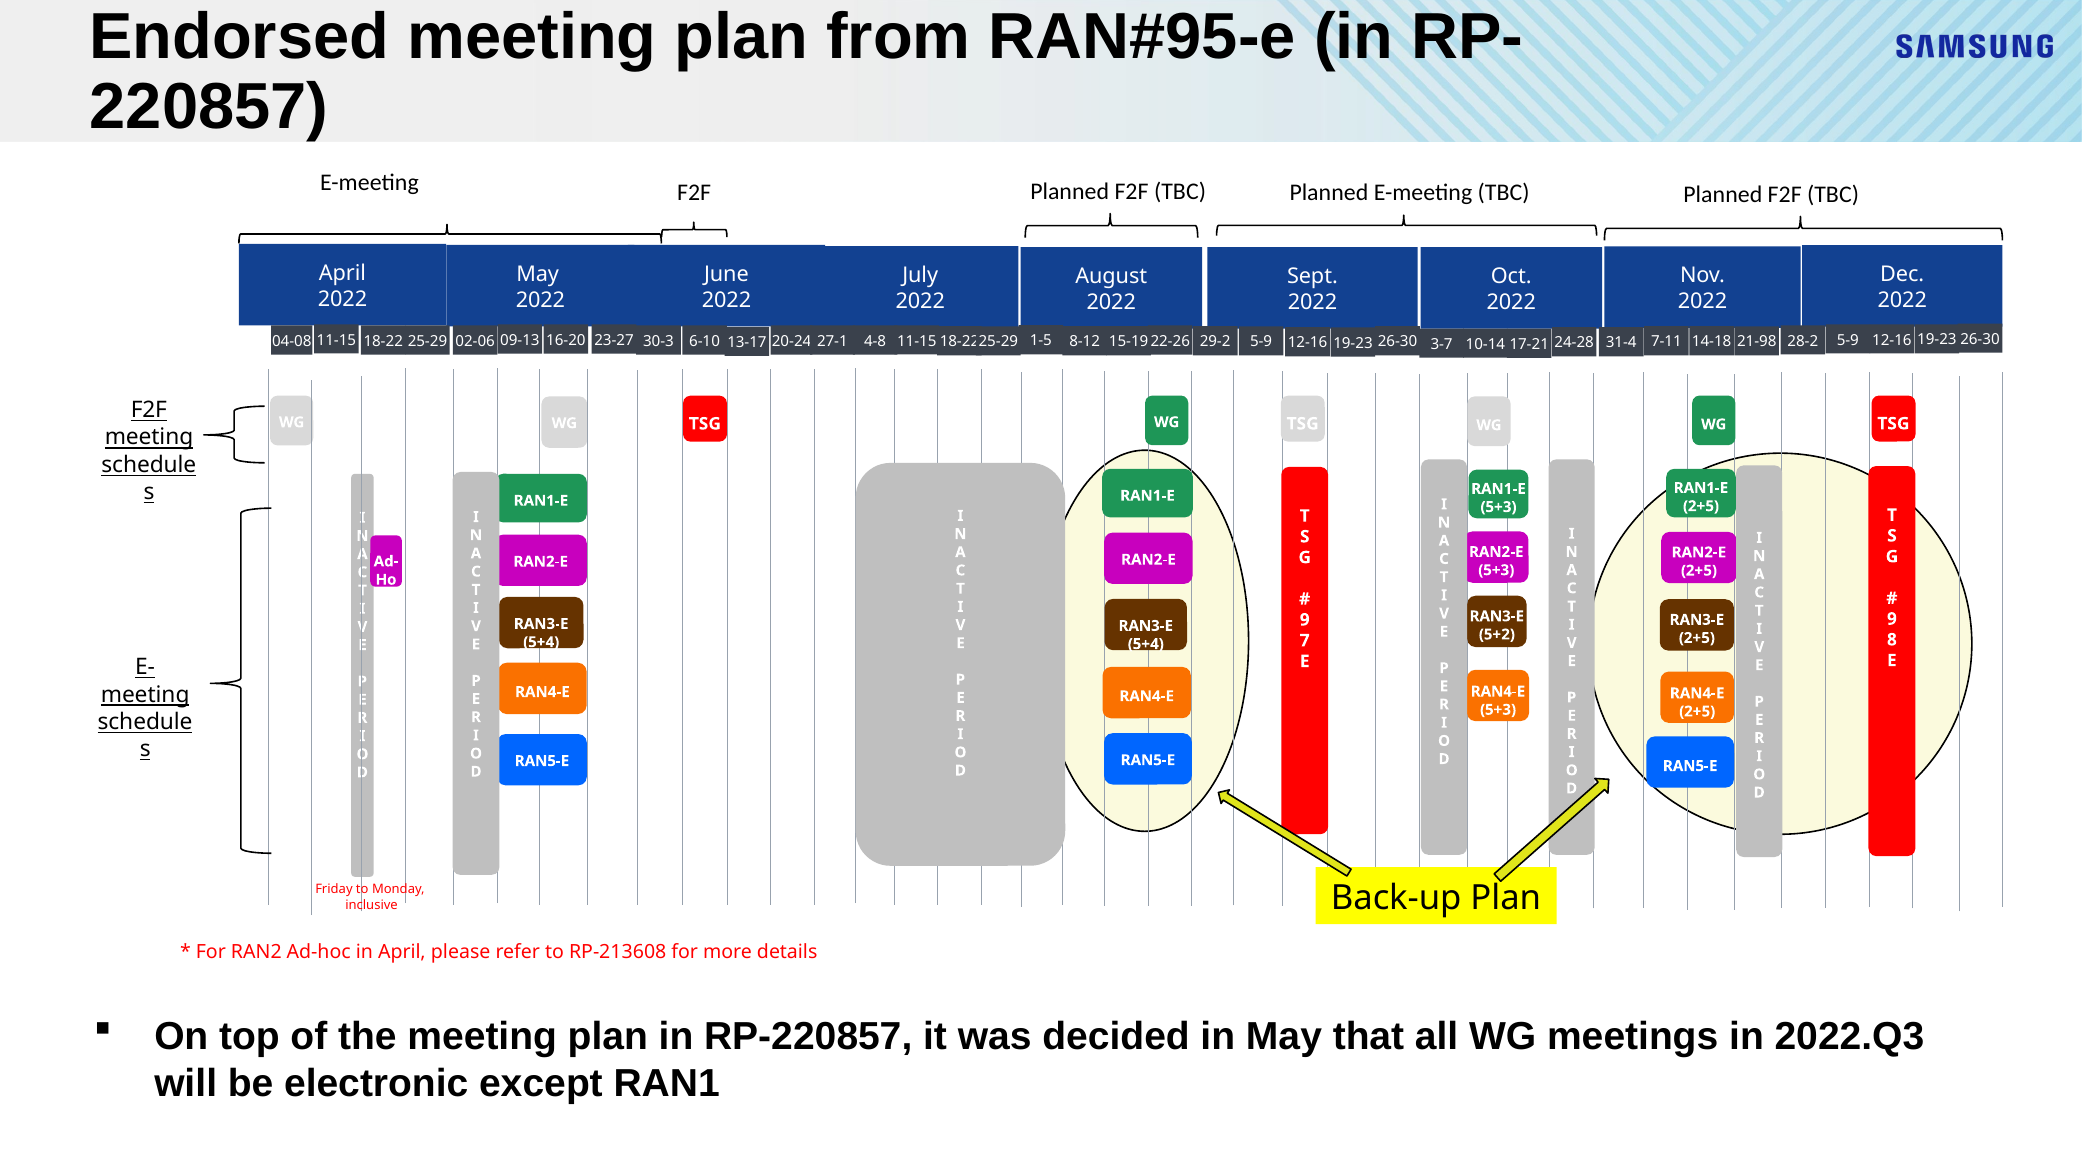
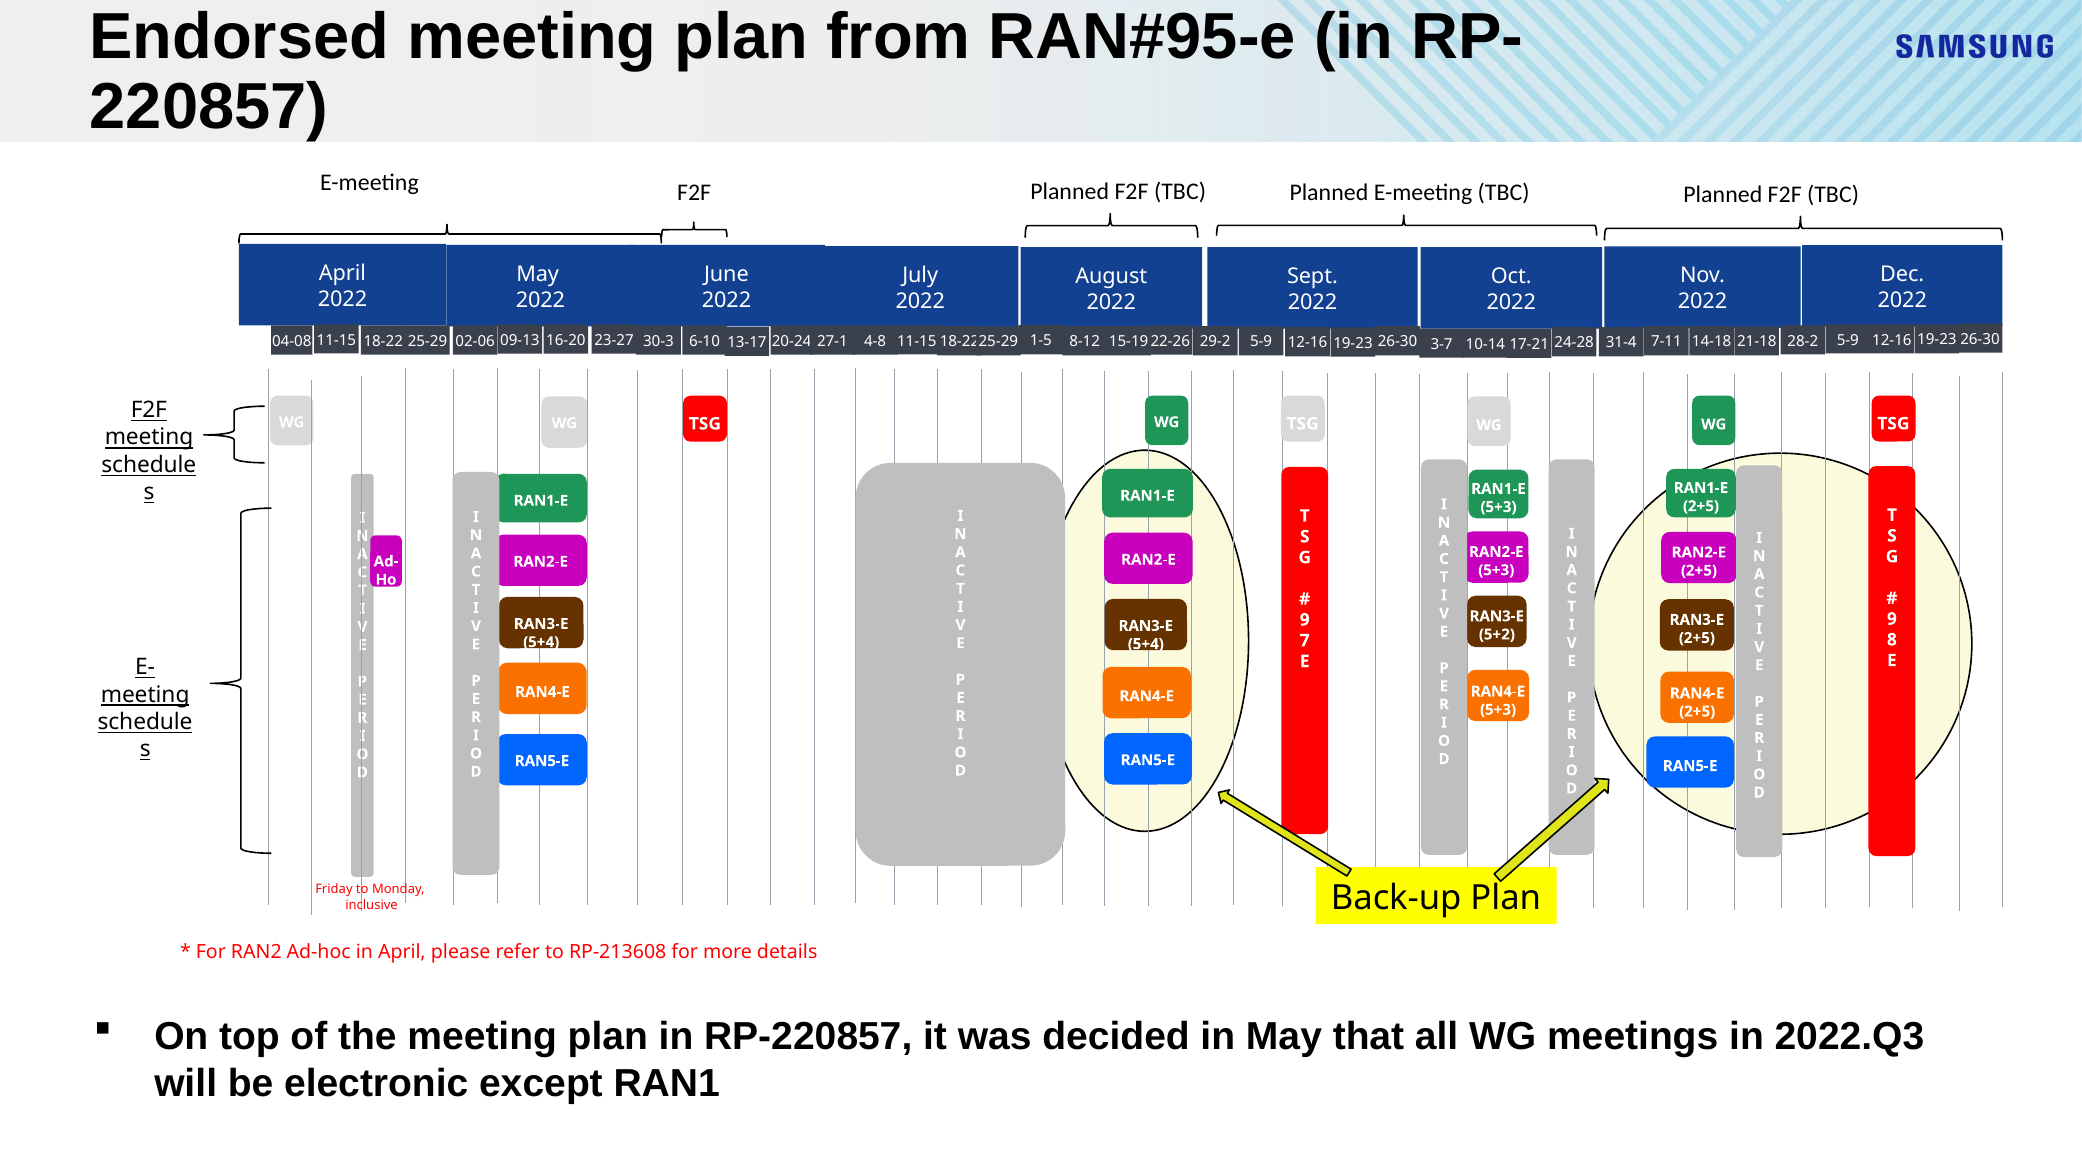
21-98: 21-98 -> 21-18
